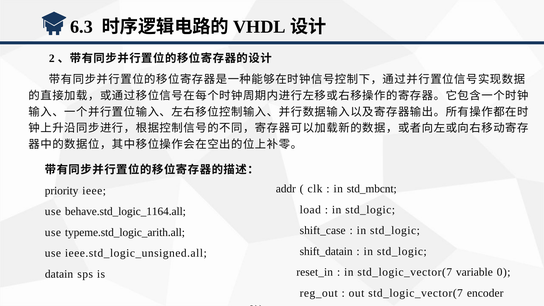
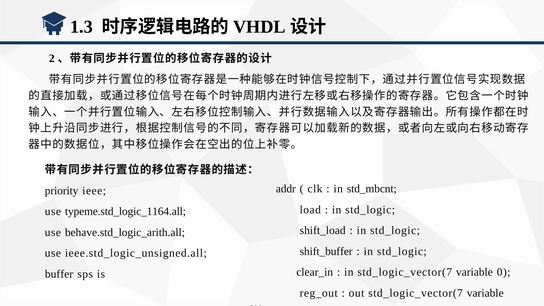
6.3: 6.3 -> 1.3
behave.std_logic_1164.all: behave.std_logic_1164.all -> typeme.std_logic_1164.all
shift_case: shift_case -> shift_load
typeme.std_logic_arith.all: typeme.std_logic_arith.all -> behave.std_logic_arith.all
shift_datain: shift_datain -> shift_buffer
reset_in: reset_in -> clear_in
datain: datain -> buffer
out std_logic_vector(7 encoder: encoder -> variable
